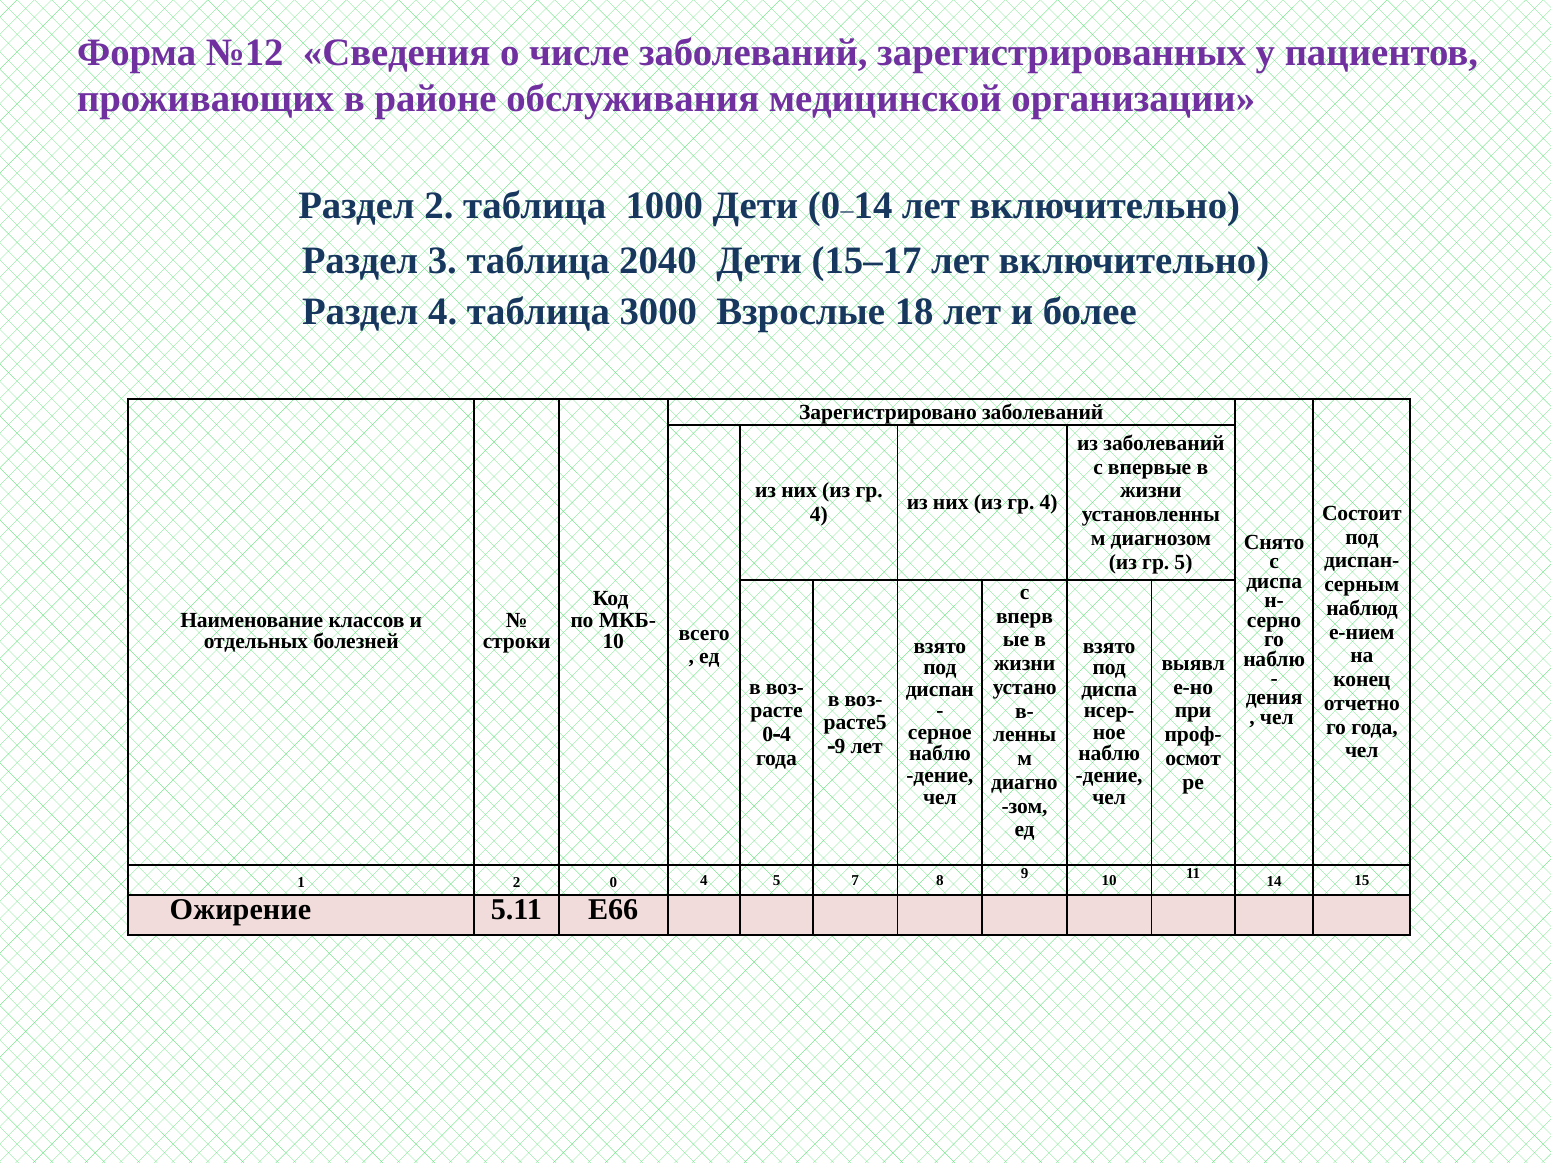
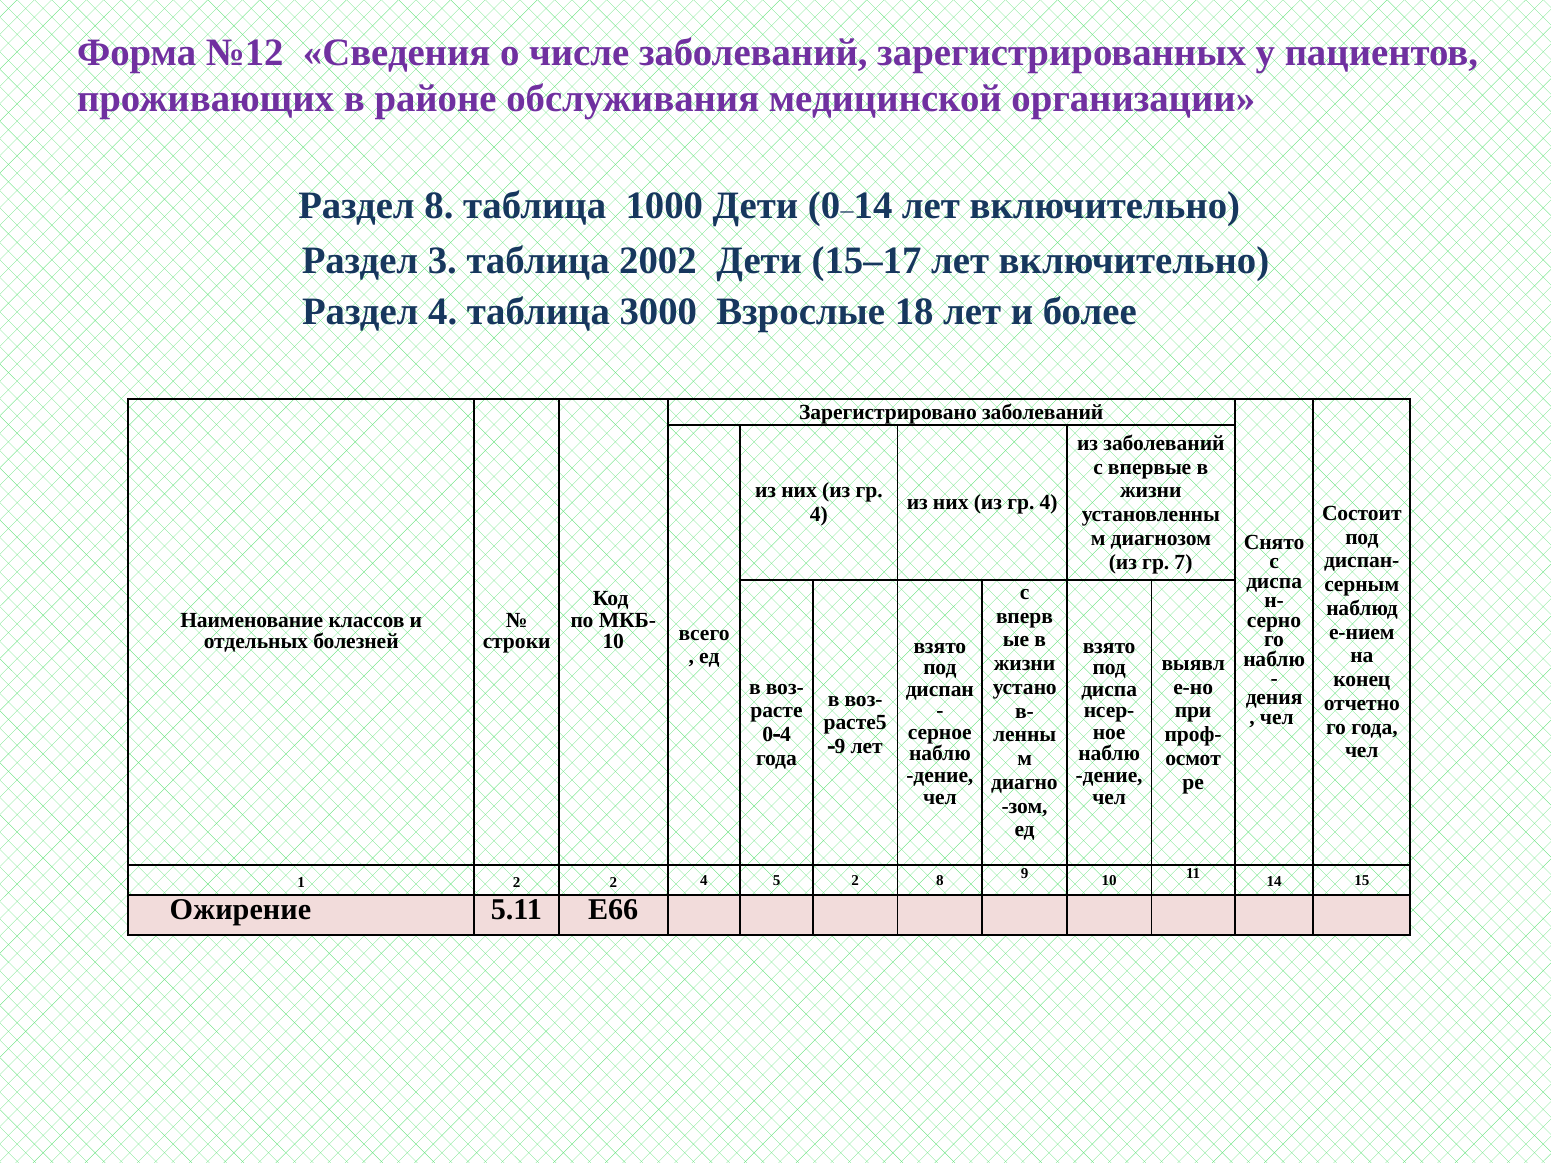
Раздел 2: 2 -> 8
2040: 2040 -> 2002
гр 5: 5 -> 7
2 0: 0 -> 2
5 7: 7 -> 2
